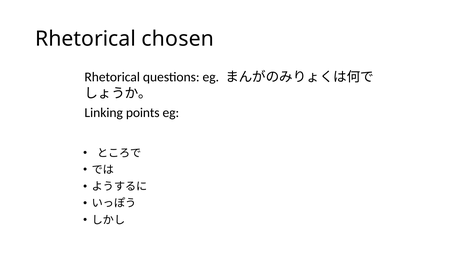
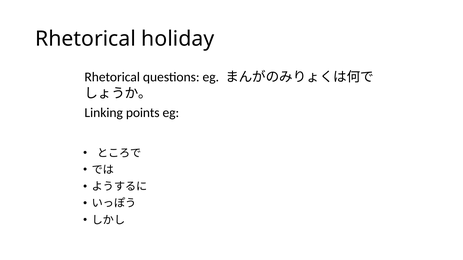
chosen: chosen -> holiday
